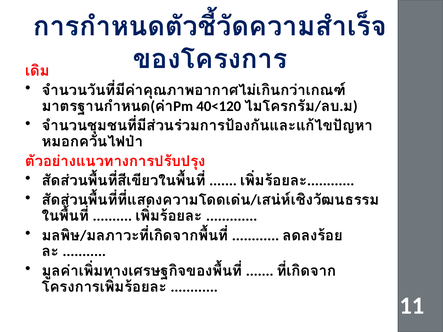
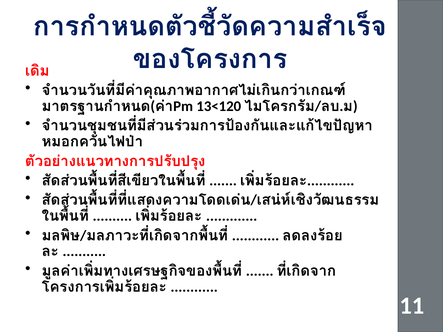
40<120: 40<120 -> 13<120
